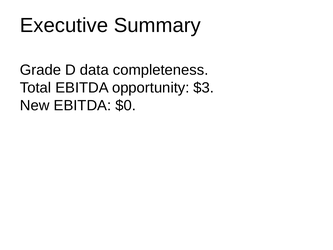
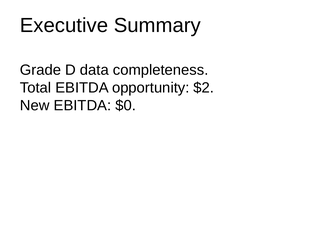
$3: $3 -> $2
